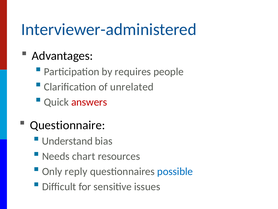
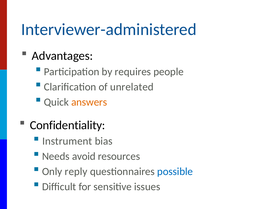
answers colour: red -> orange
Questionnaire: Questionnaire -> Confidentiality
Understand: Understand -> Instrument
chart: chart -> avoid
